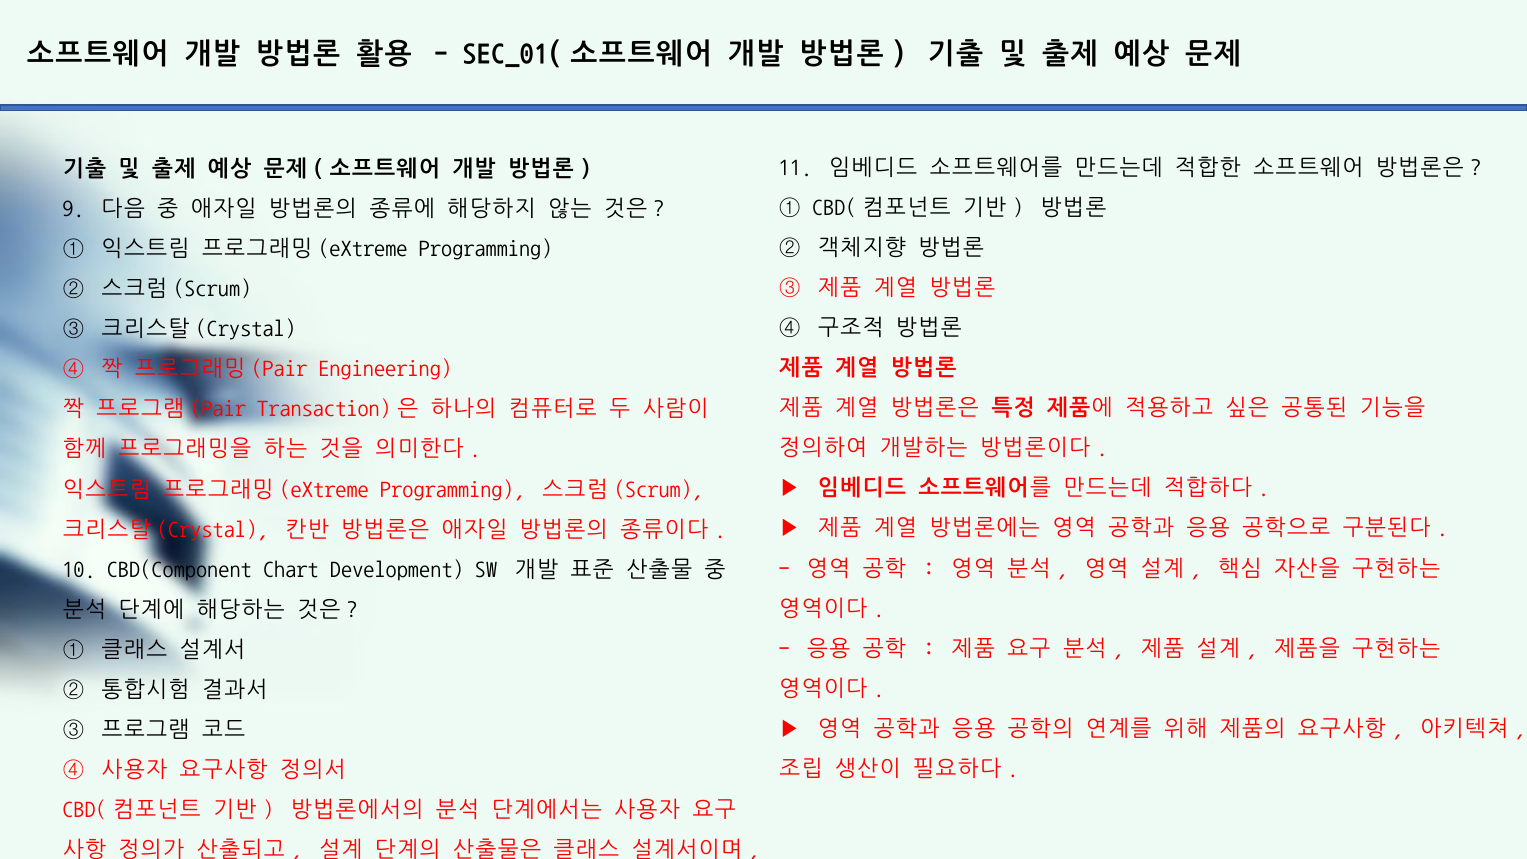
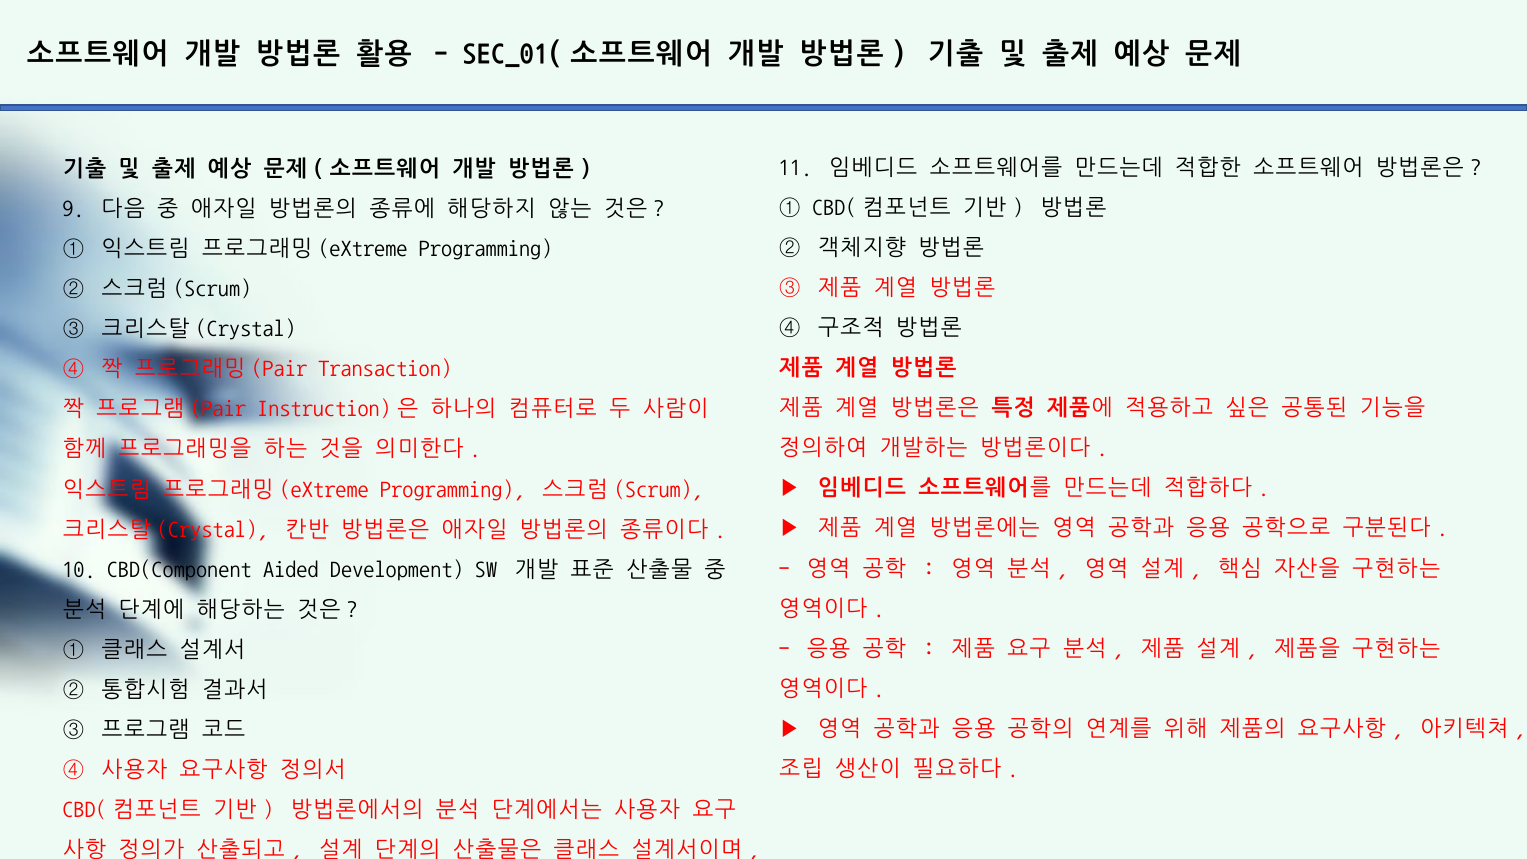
Engineering: Engineering -> Transaction
Transaction: Transaction -> Instruction
Chart: Chart -> Aided
